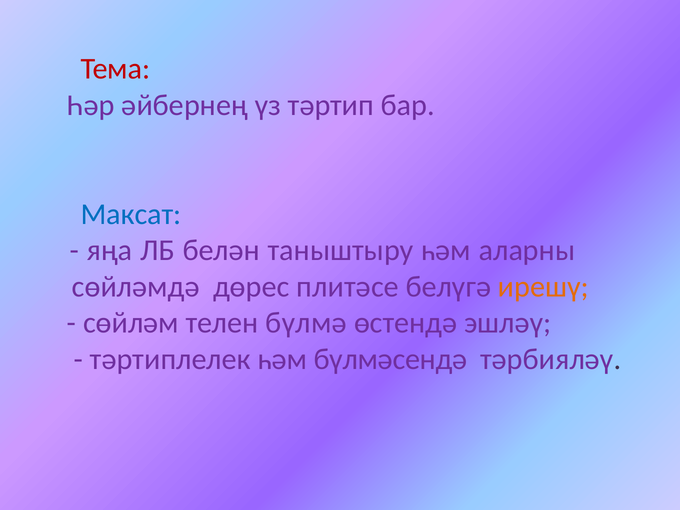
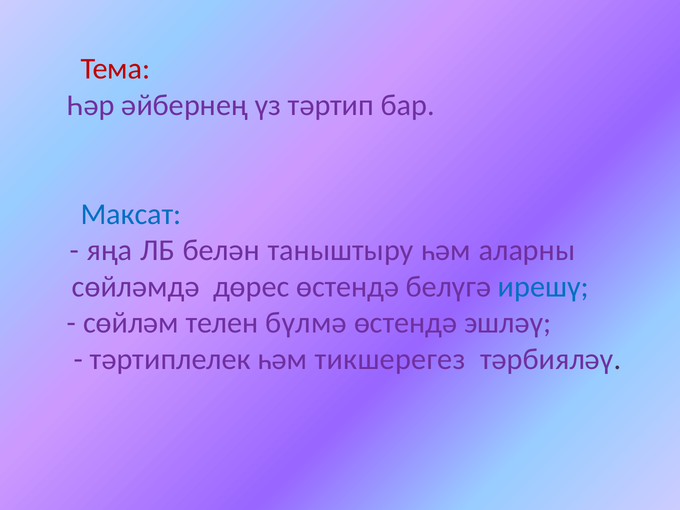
дөрес плитәсе: плитәсе -> өстендә
ирешү colour: orange -> blue
бүлмәсендә: бүлмәсендә -> тикшерегез
